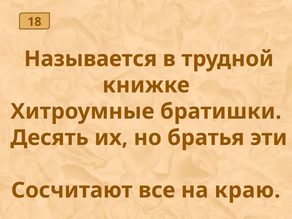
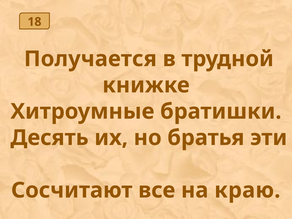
Называется: Называется -> Получается
